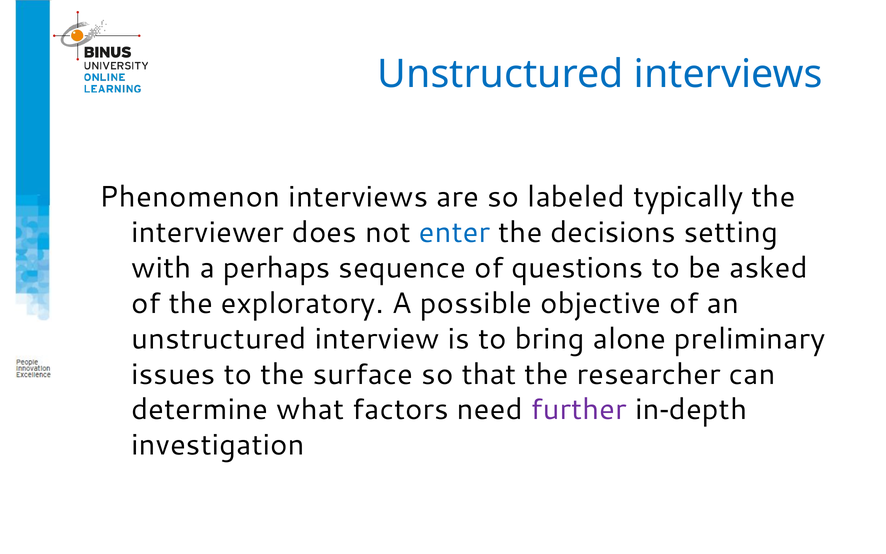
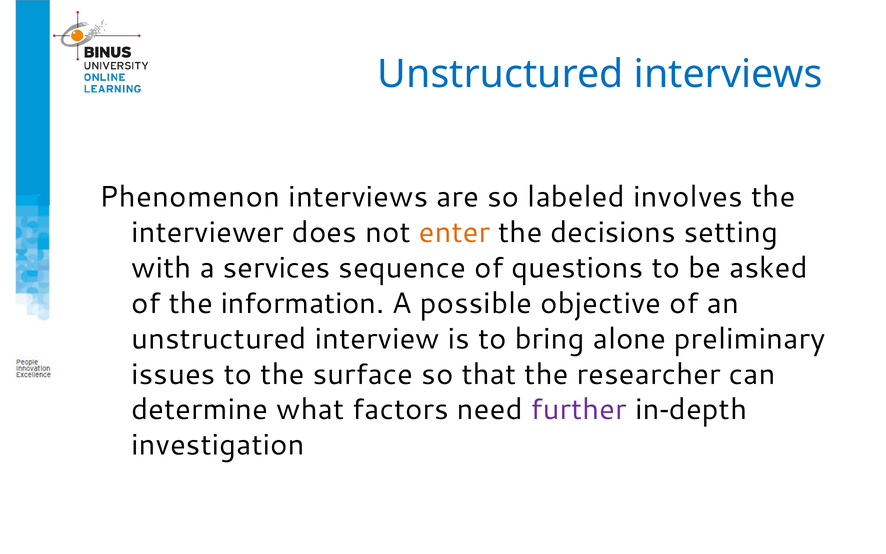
typically: typically -> involves
enter colour: blue -> orange
perhaps: perhaps -> services
exploratory: exploratory -> information
